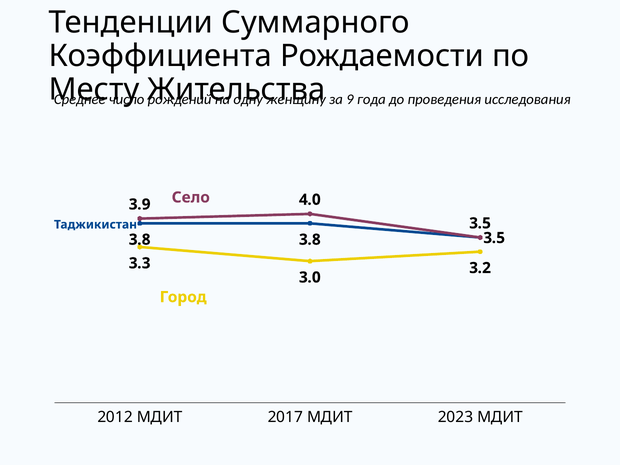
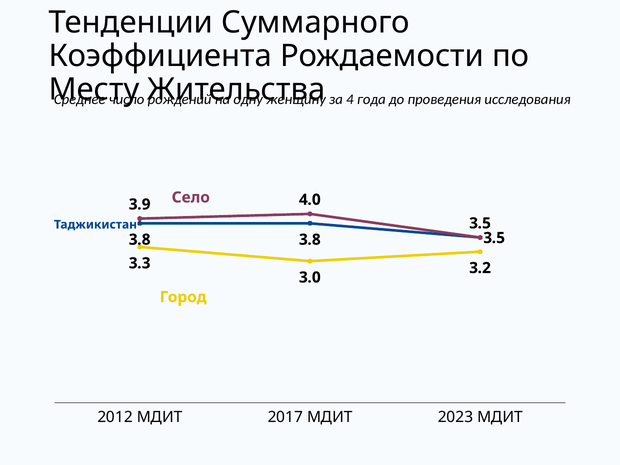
9: 9 -> 4
